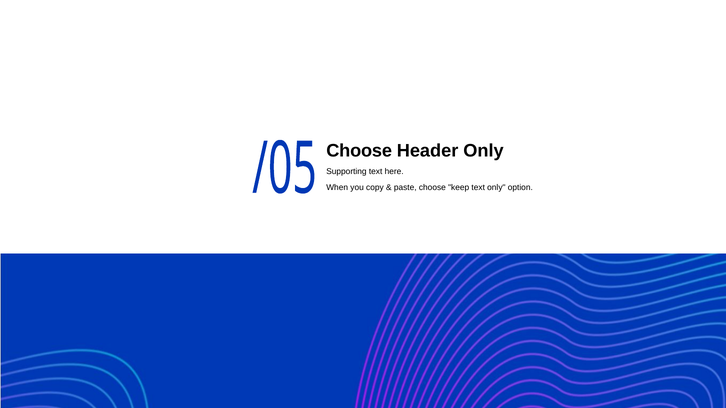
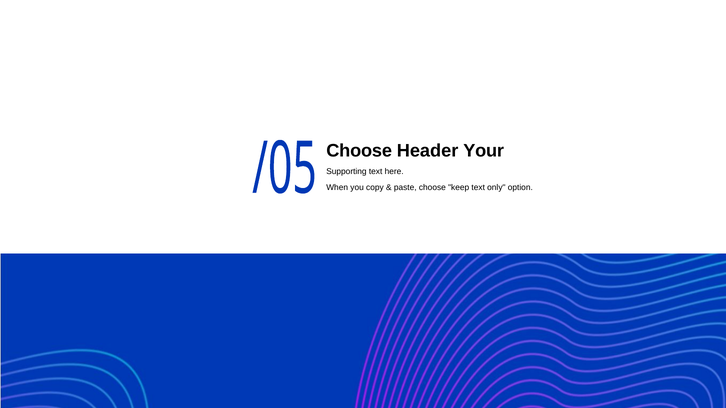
Header Only: Only -> Your
